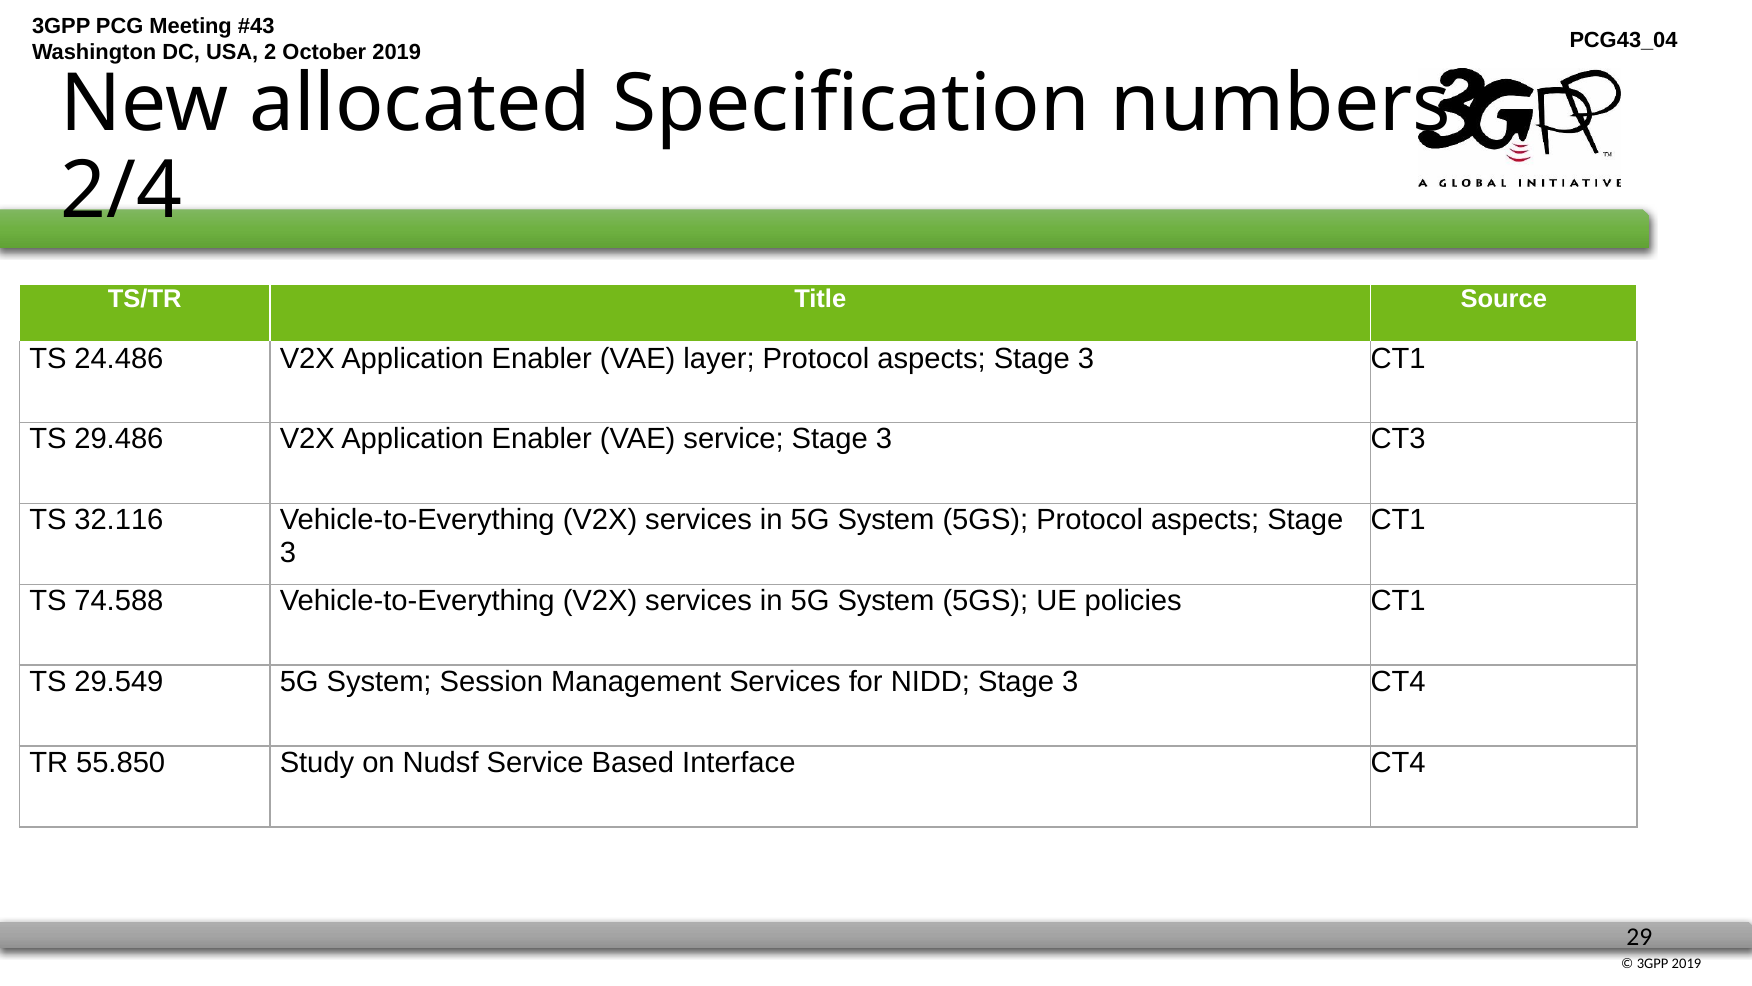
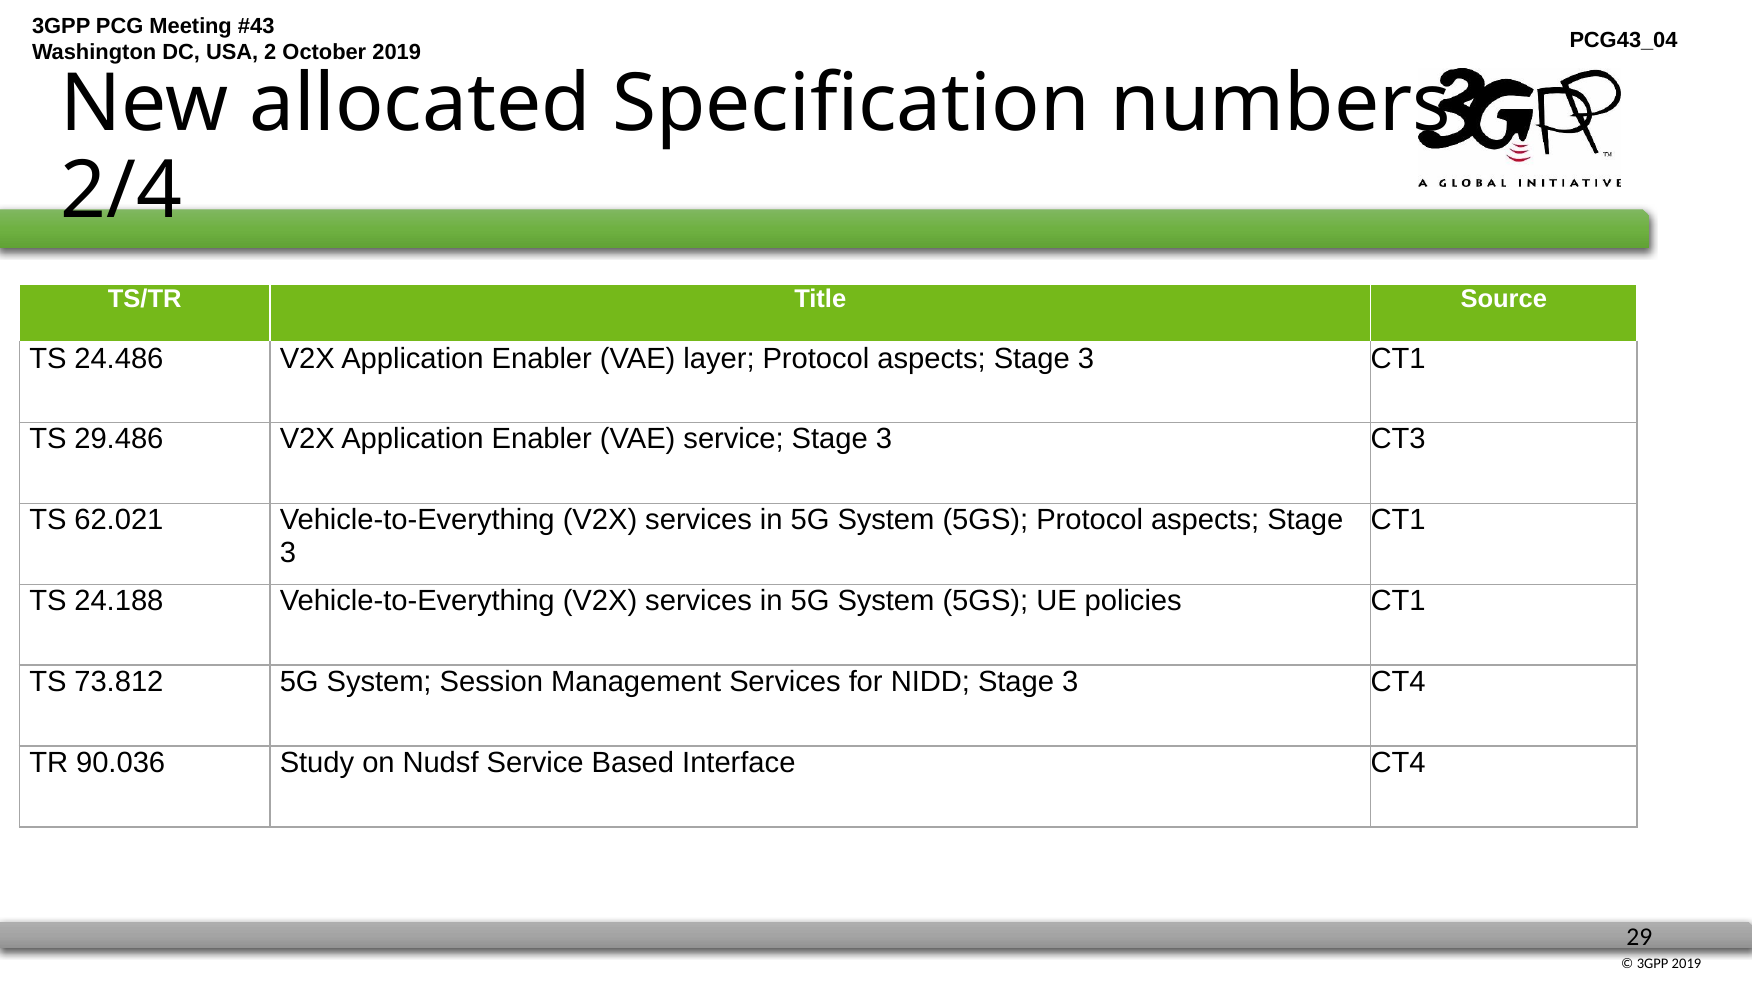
32.116: 32.116 -> 62.021
74.588: 74.588 -> 24.188
29.549: 29.549 -> 73.812
55.850: 55.850 -> 90.036
